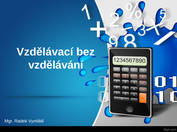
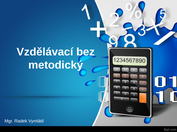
vzdělávání: vzdělávání -> metodický
